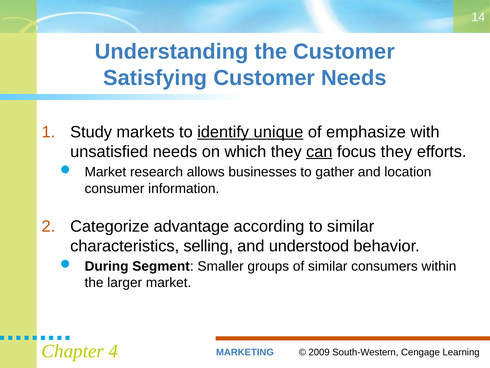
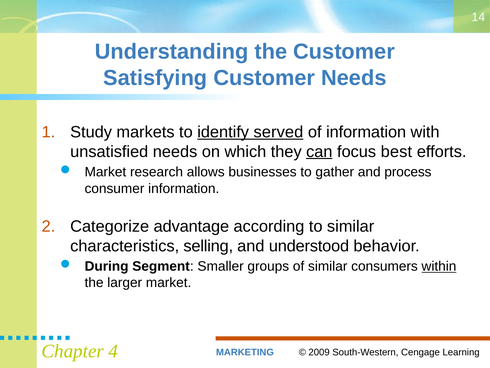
unique: unique -> served
of emphasize: emphasize -> information
focus they: they -> best
location: location -> process
within underline: none -> present
